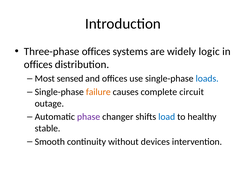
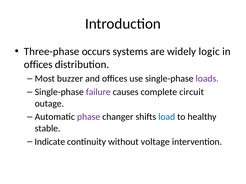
Three-phase offices: offices -> occurs
sensed: sensed -> buzzer
loads colour: blue -> purple
failure colour: orange -> purple
Smooth: Smooth -> Indicate
devices: devices -> voltage
